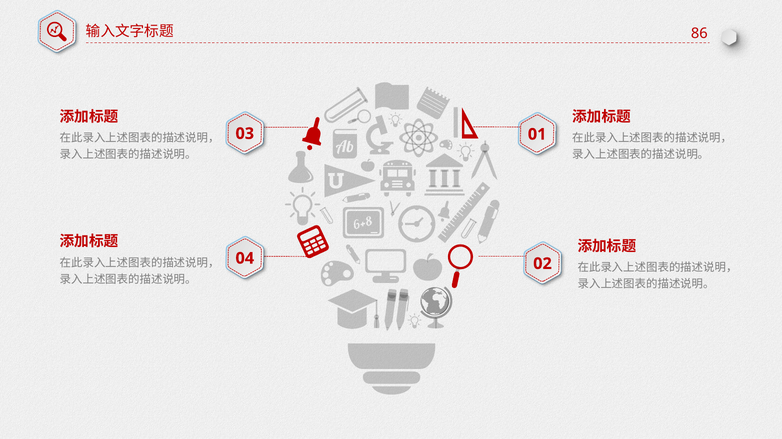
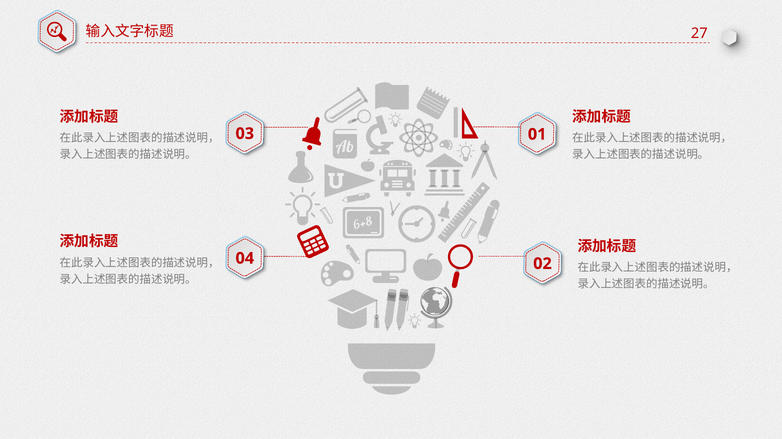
86: 86 -> 27
